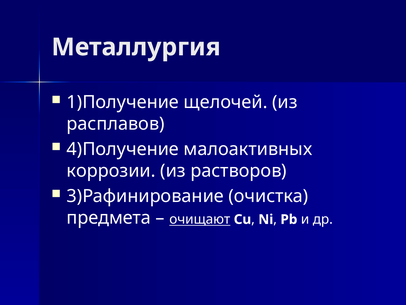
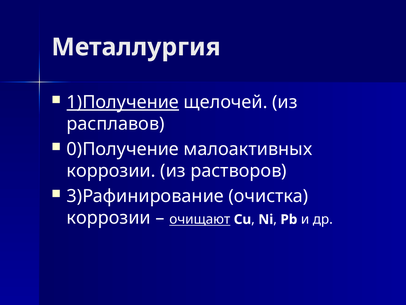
1)Получение underline: none -> present
4)Получение: 4)Получение -> 0)Получение
предмета at (109, 218): предмета -> коррозии
